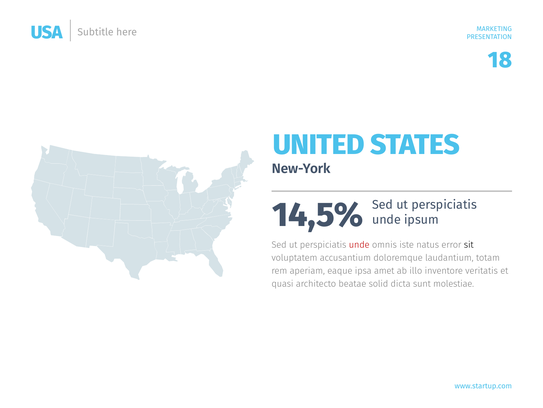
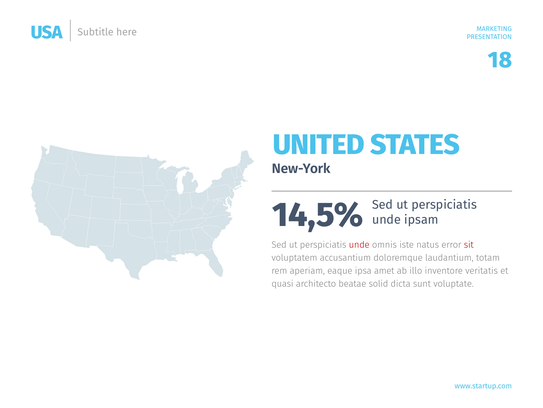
ipsum: ipsum -> ipsam
sit colour: black -> red
molestiae: molestiae -> voluptate
